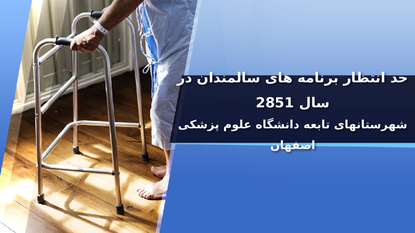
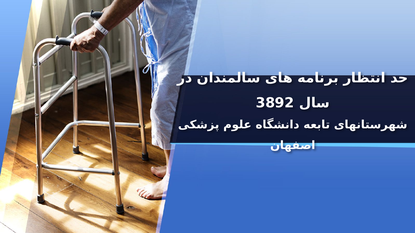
2851: 2851 -> 3892
